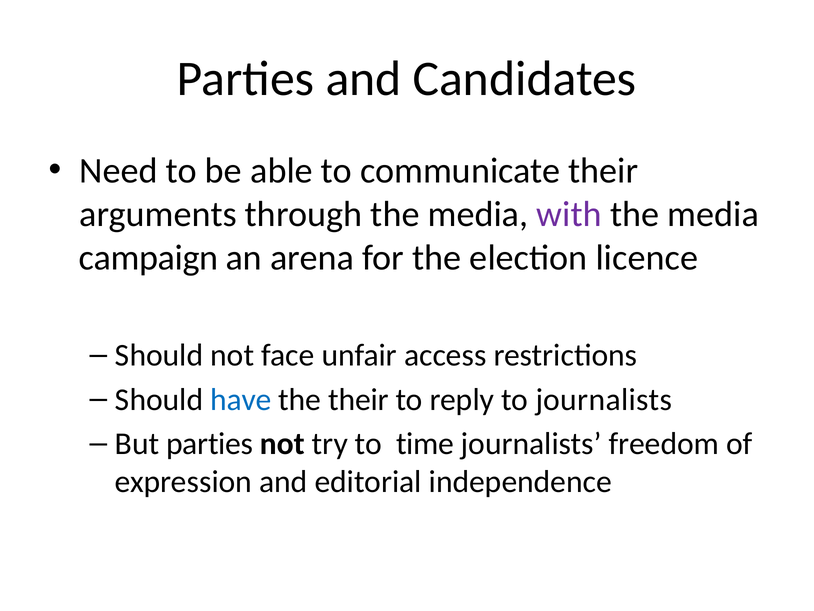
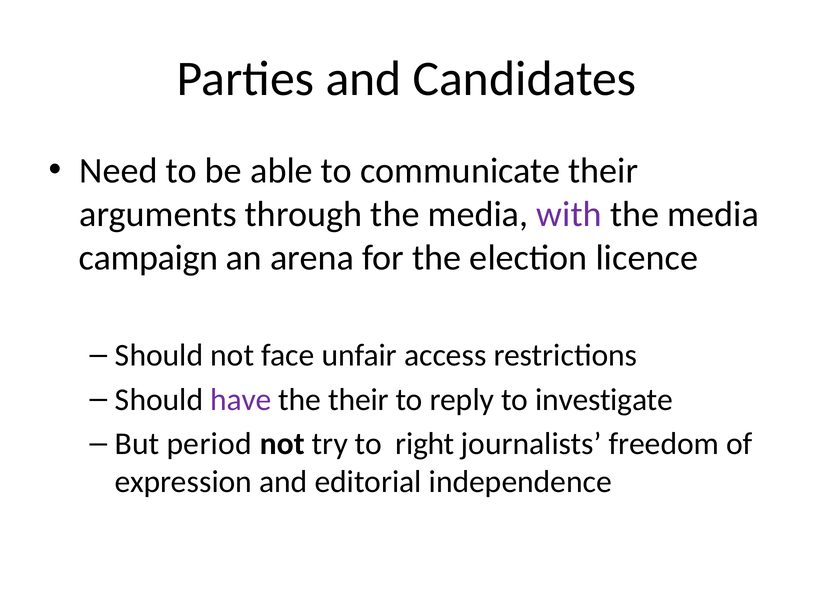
have colour: blue -> purple
to journalists: journalists -> investigate
But parties: parties -> period
time: time -> right
